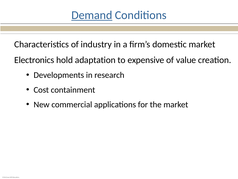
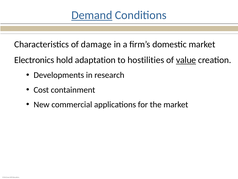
industry: industry -> damage
expensive: expensive -> hostilities
value underline: none -> present
